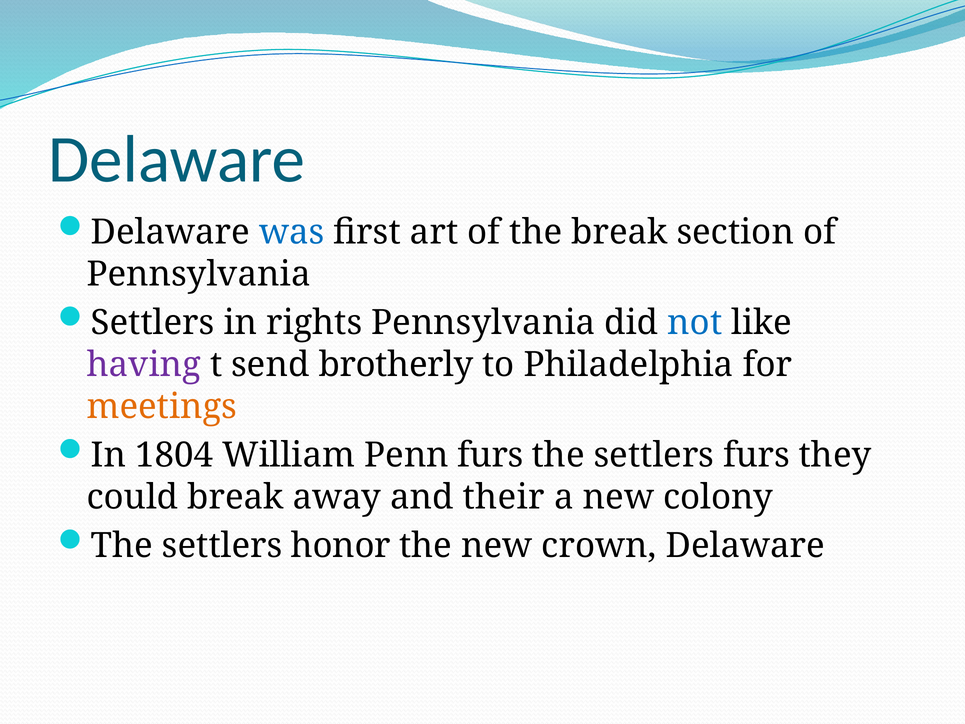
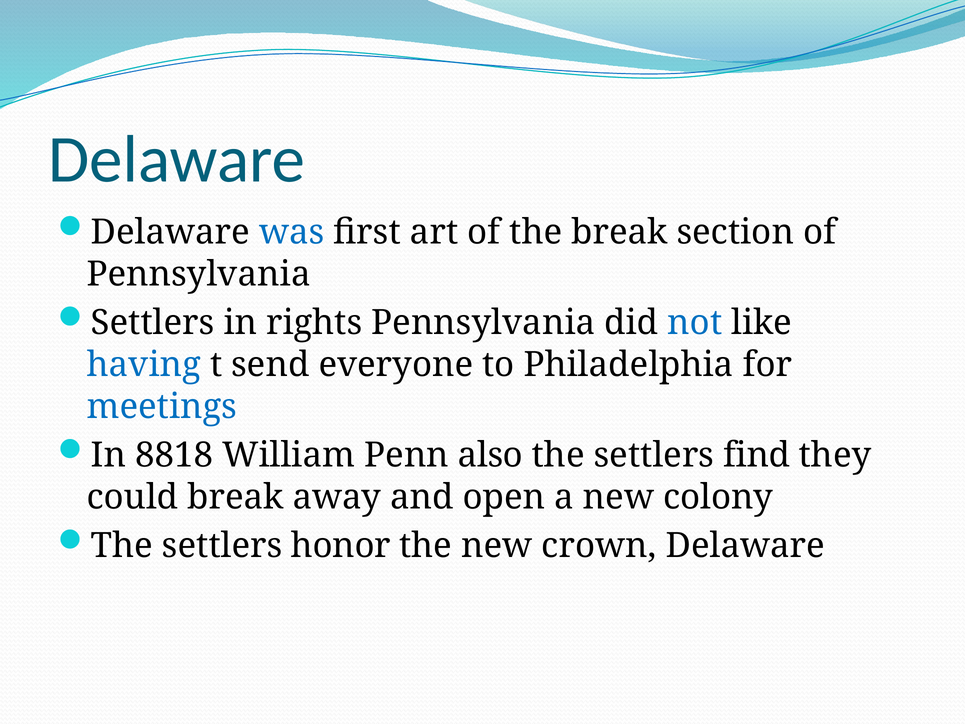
having colour: purple -> blue
brotherly: brotherly -> everyone
meetings colour: orange -> blue
1804: 1804 -> 8818
Penn furs: furs -> also
settlers furs: furs -> find
their: their -> open
